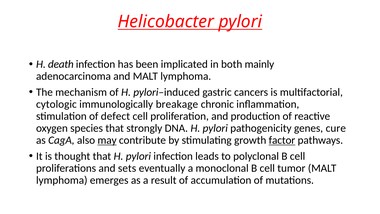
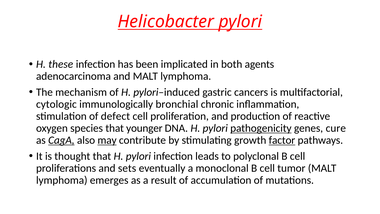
death: death -> these
mainly: mainly -> agents
breakage: breakage -> bronchial
strongly: strongly -> younger
pathogenicity underline: none -> present
CagA underline: none -> present
